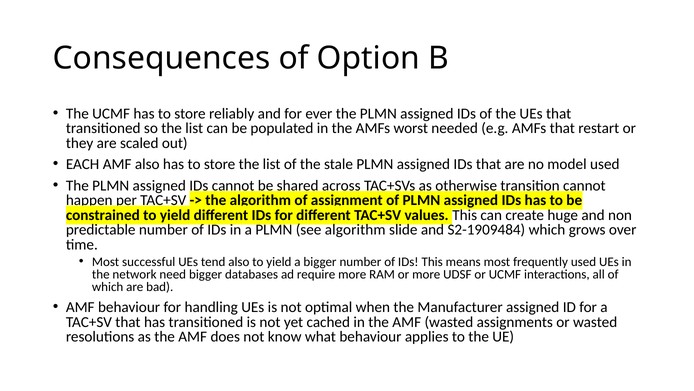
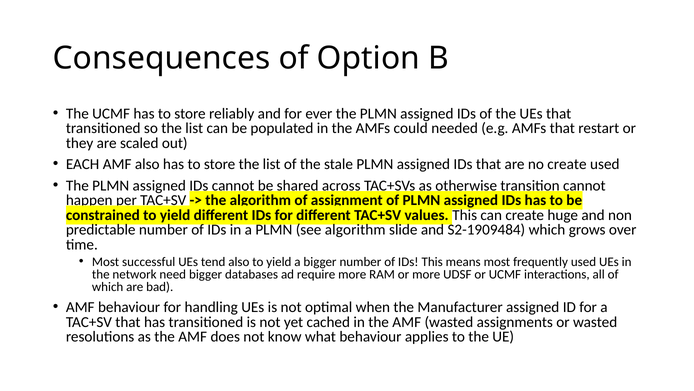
worst: worst -> could
no model: model -> create
